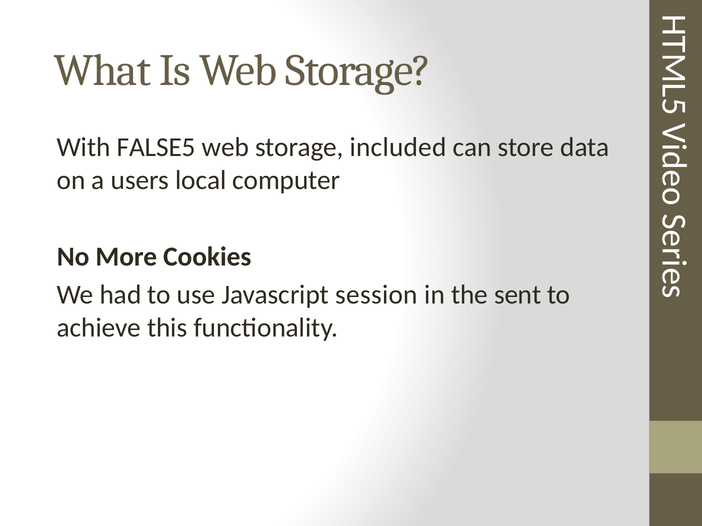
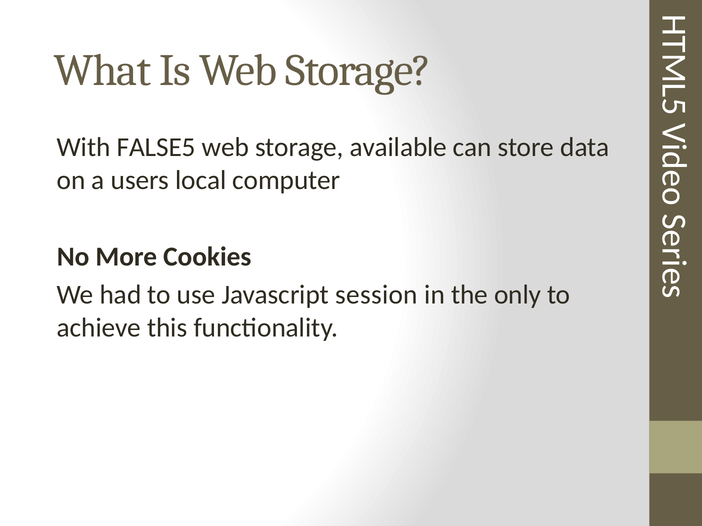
included: included -> available
sent: sent -> only
